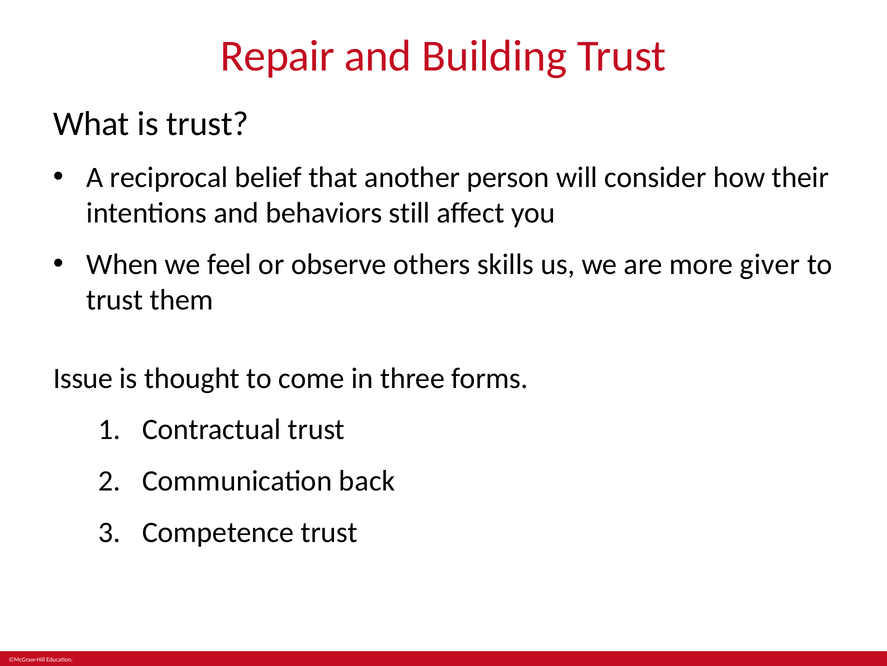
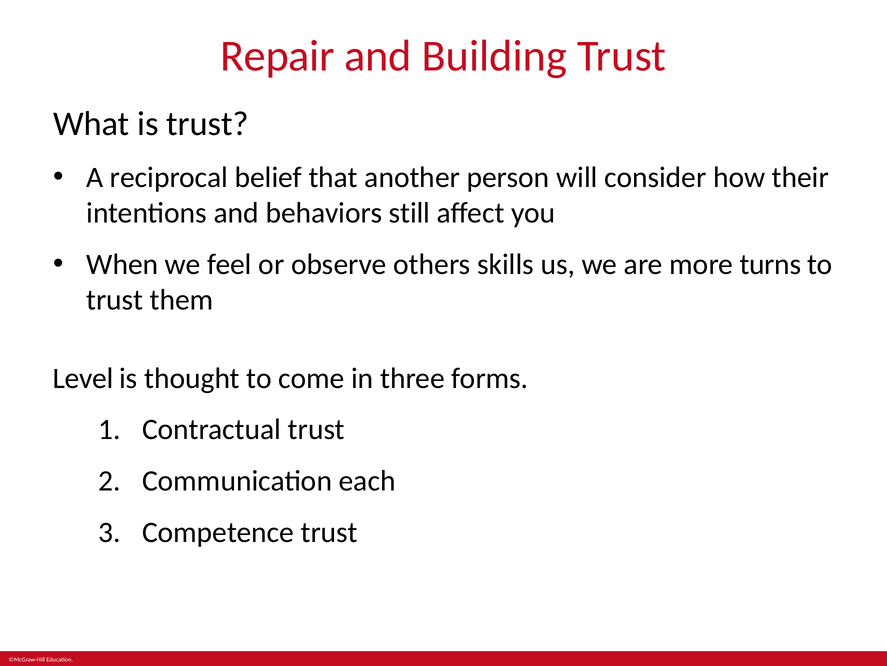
giver: giver -> turns
Issue: Issue -> Level
back: back -> each
